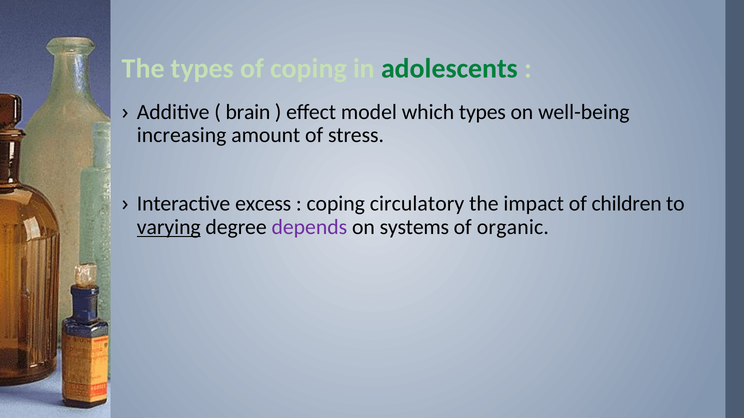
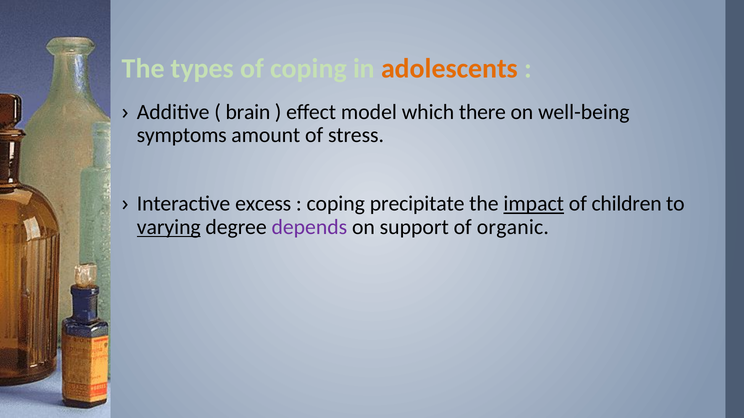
adolescents colour: green -> orange
which types: types -> there
increasing: increasing -> symptoms
circulatory: circulatory -> precipitate
impact underline: none -> present
systems: systems -> support
